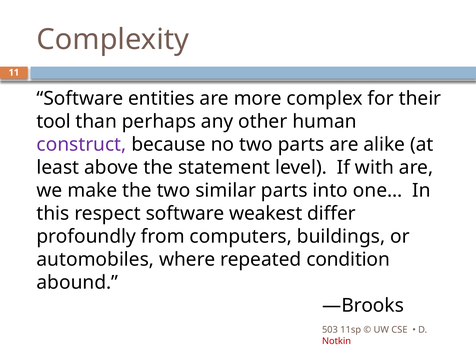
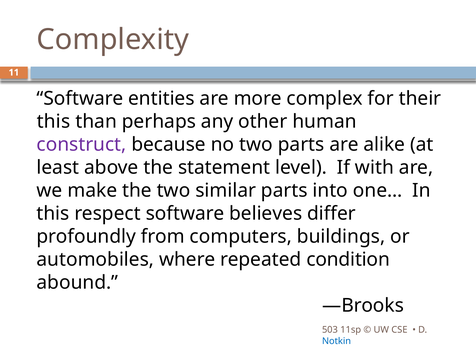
tool at (54, 122): tool -> this
weakest: weakest -> believes
Notkin colour: red -> blue
